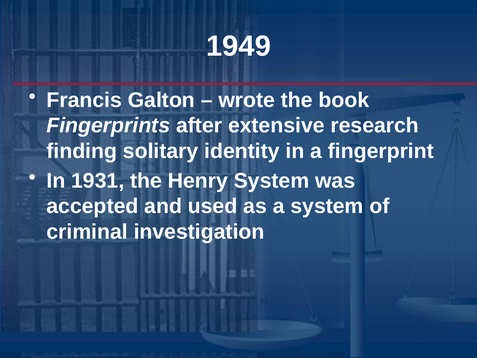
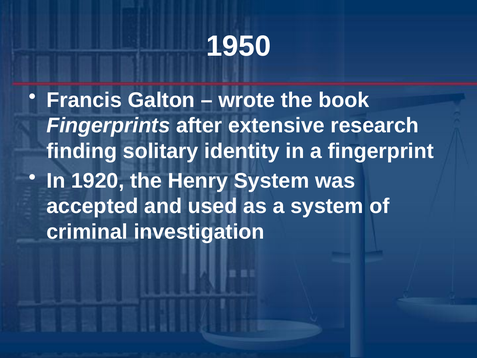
1949: 1949 -> 1950
1931: 1931 -> 1920
